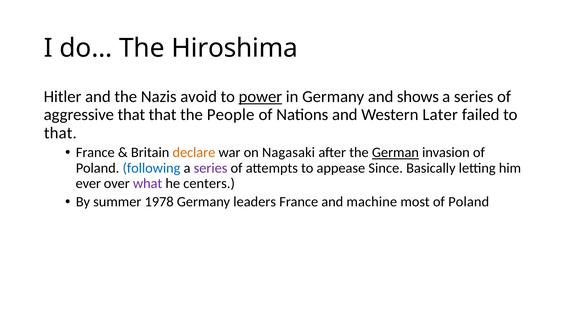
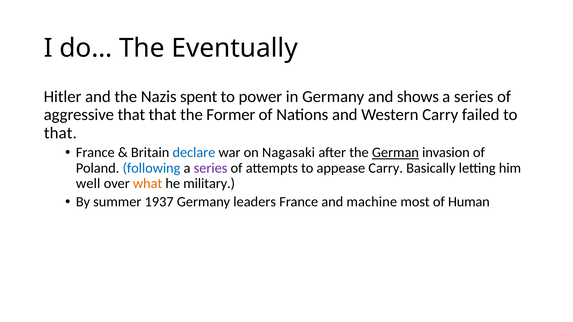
Hiroshima: Hiroshima -> Eventually
avoid: avoid -> spent
power underline: present -> none
People: People -> Former
Western Later: Later -> Carry
declare colour: orange -> blue
appease Since: Since -> Carry
ever: ever -> well
what colour: purple -> orange
centers: centers -> military
1978: 1978 -> 1937
most of Poland: Poland -> Human
